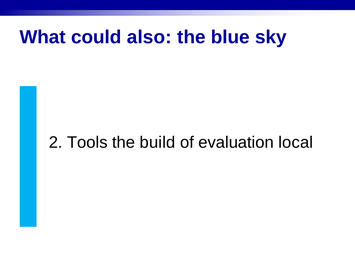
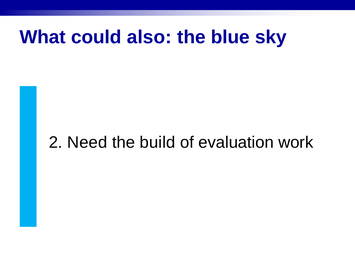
Tools: Tools -> Need
local: local -> work
